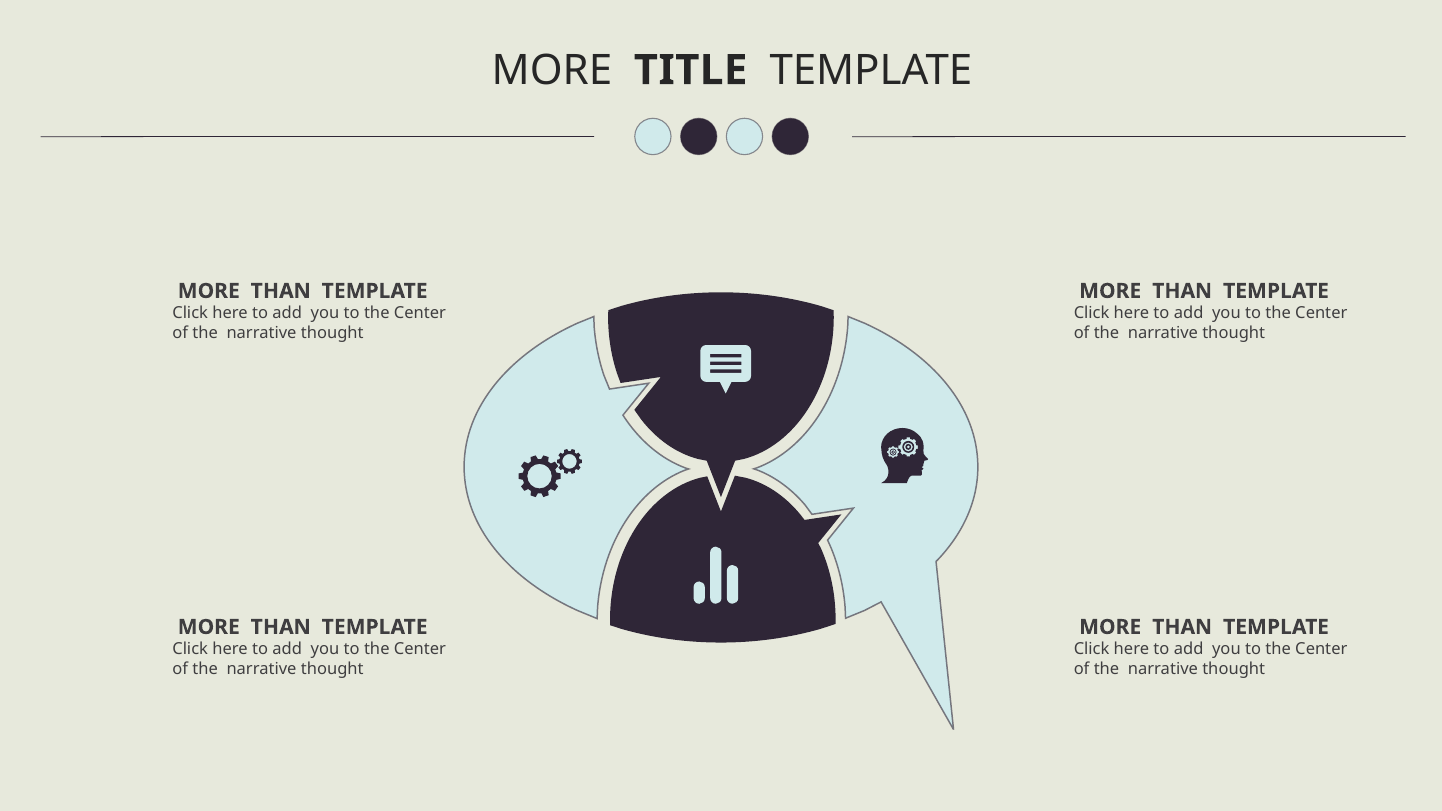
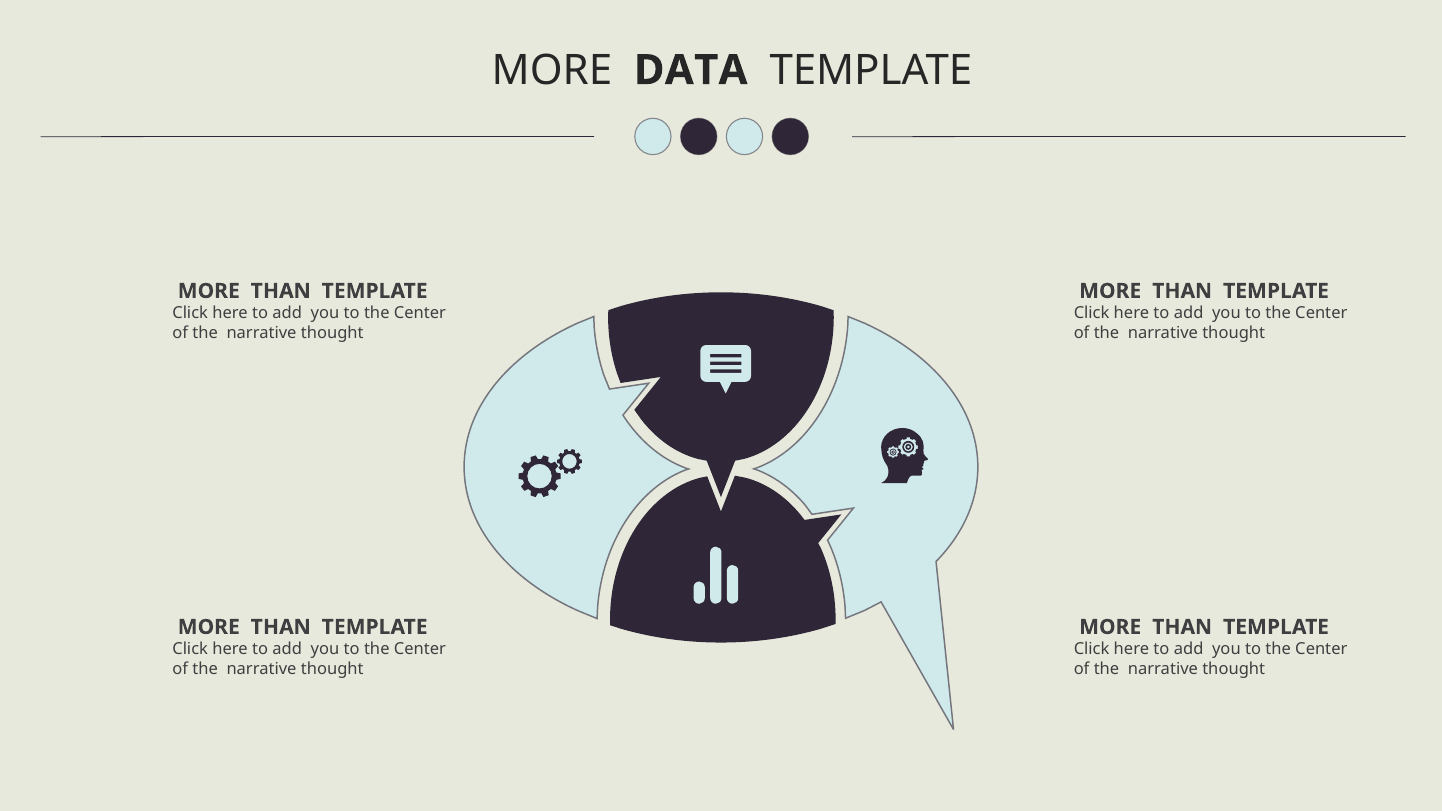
TITLE: TITLE -> DATA
